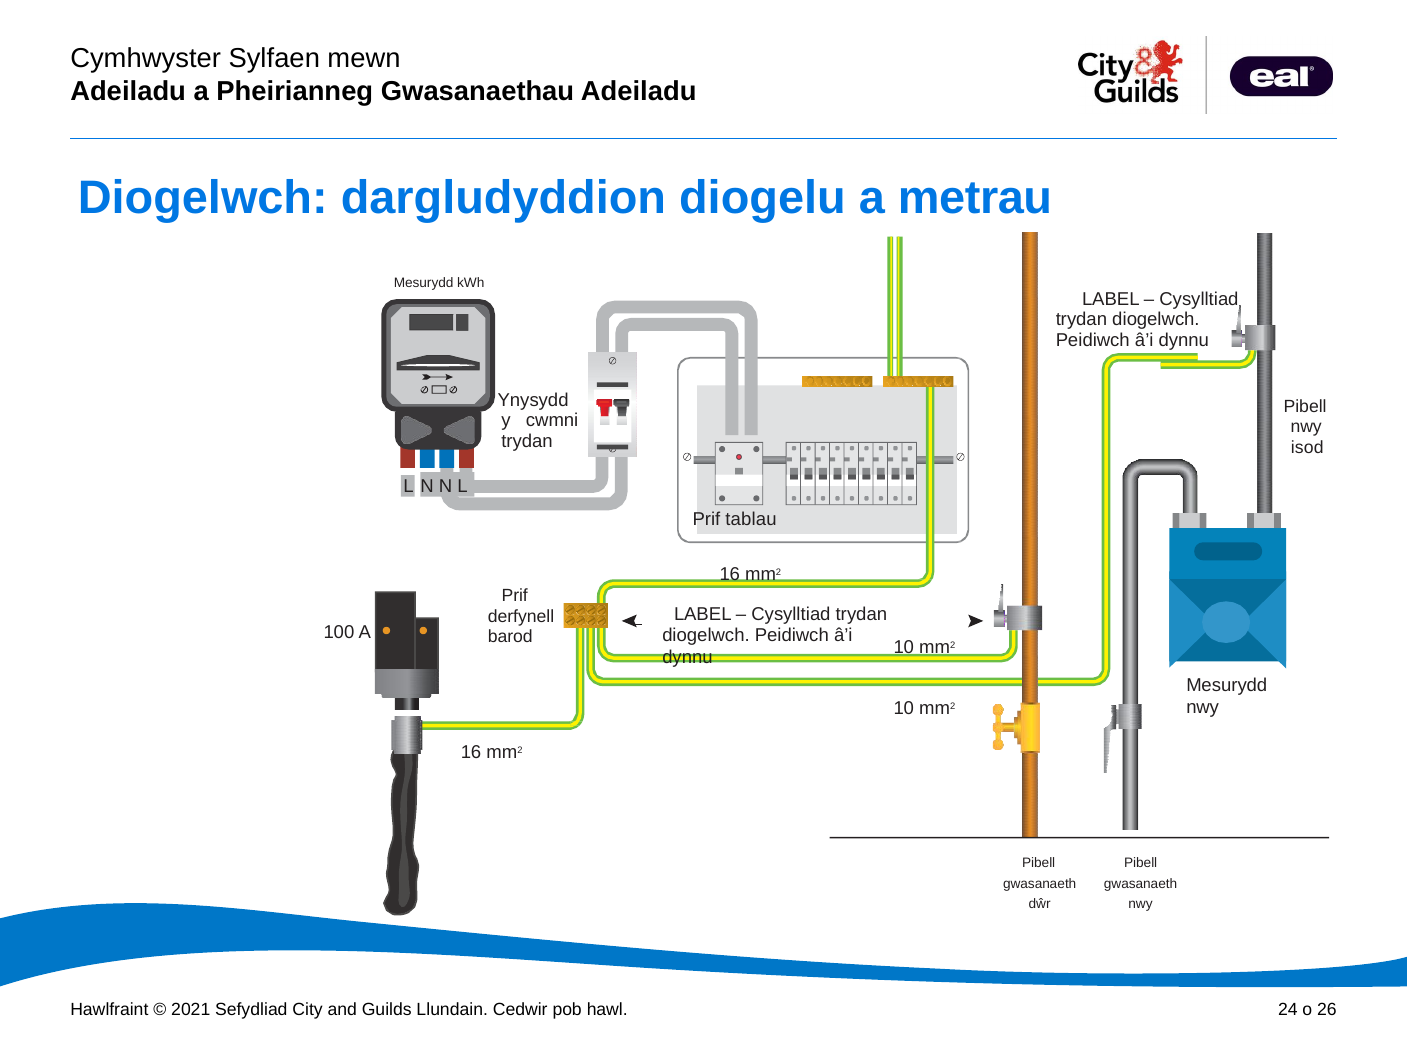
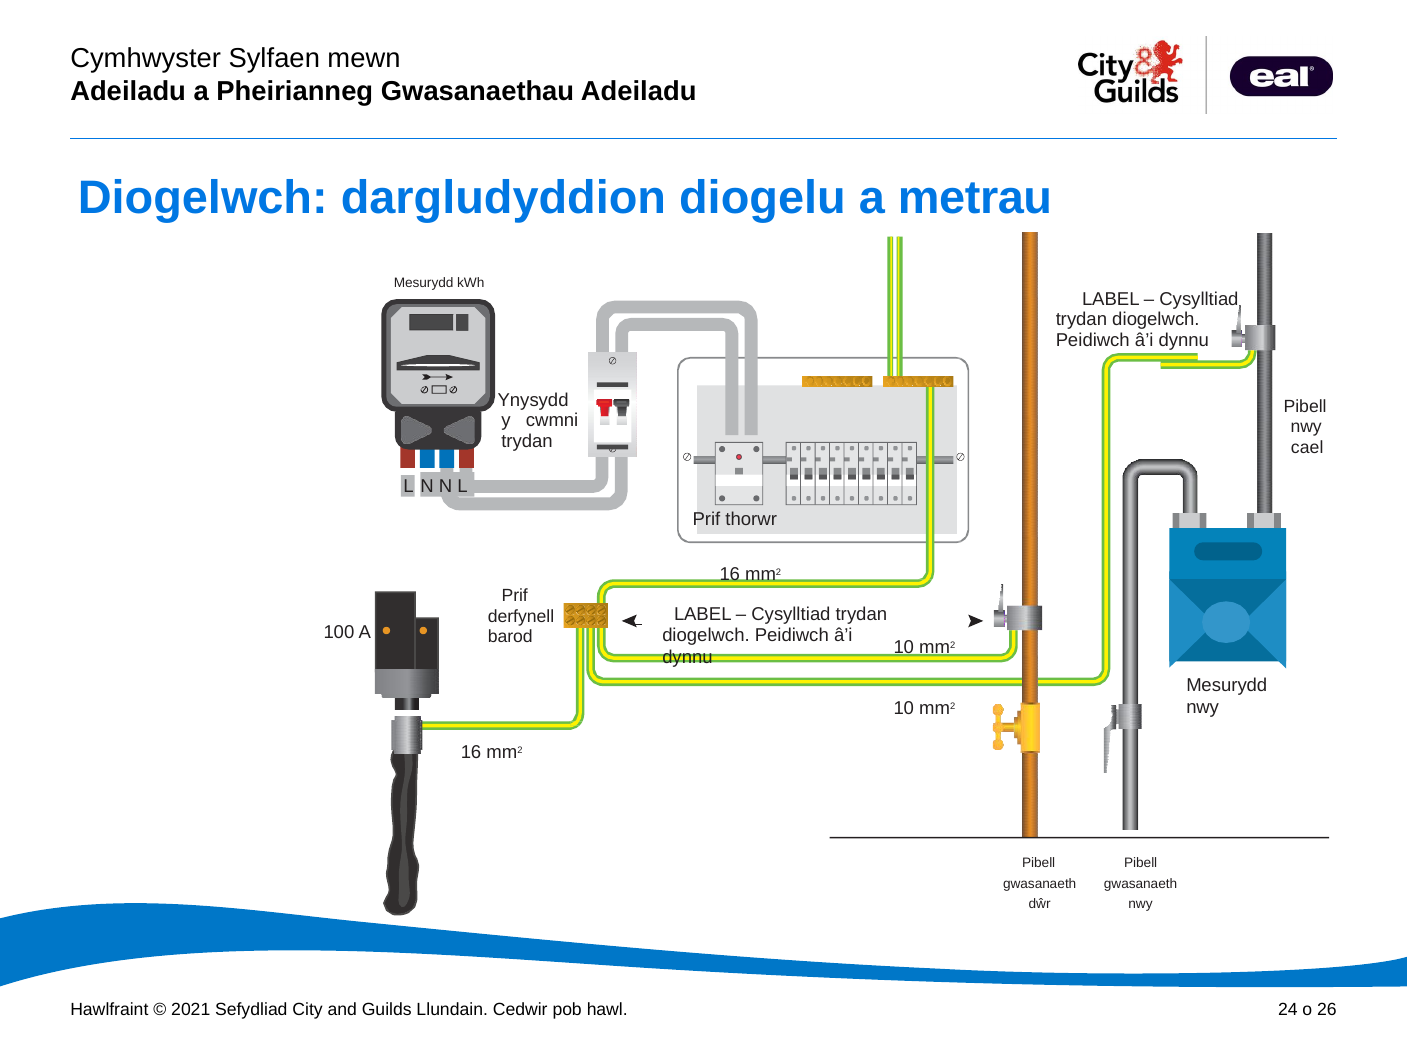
isod: isod -> cael
tablau: tablau -> thorwr
